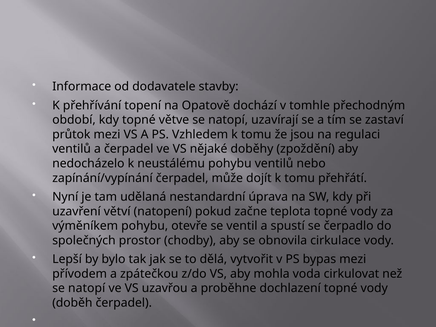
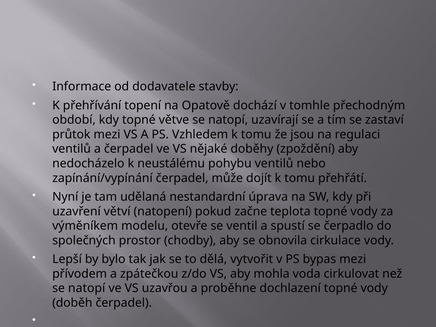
výměníkem pohybu: pohybu -> modelu
